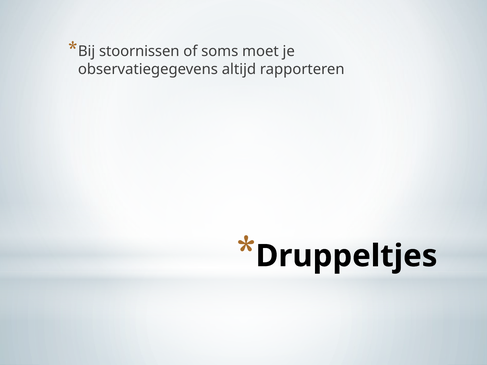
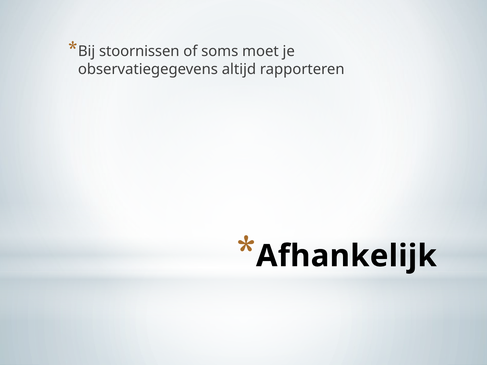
Druppeltjes: Druppeltjes -> Afhankelijk
